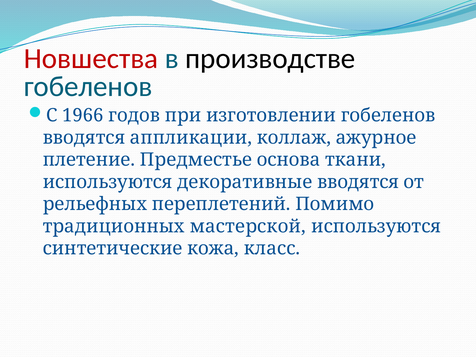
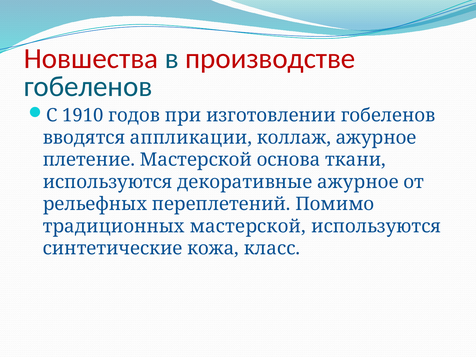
производстве colour: black -> red
1966: 1966 -> 1910
плетение Предместье: Предместье -> Мастерской
декоративные вводятся: вводятся -> ажурное
